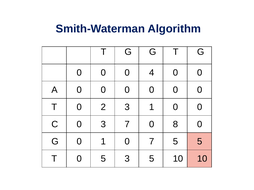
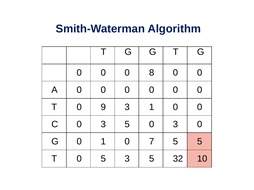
4: 4 -> 8
2: 2 -> 9
0 3 7: 7 -> 5
8 at (175, 125): 8 -> 3
5 10: 10 -> 32
